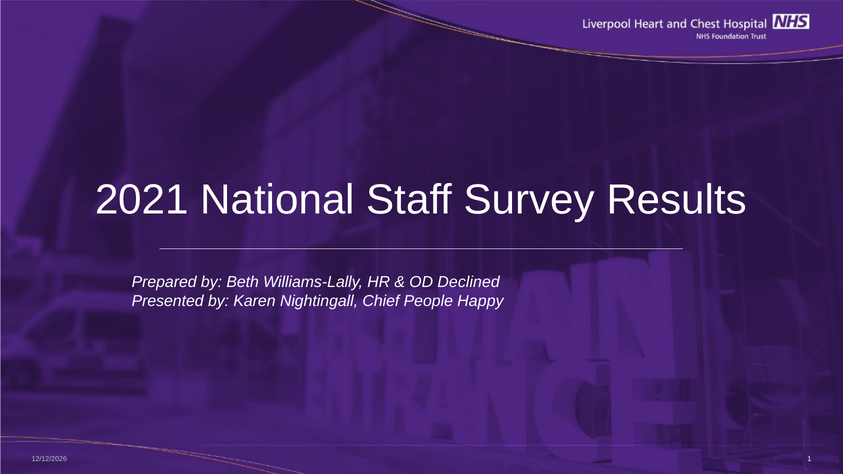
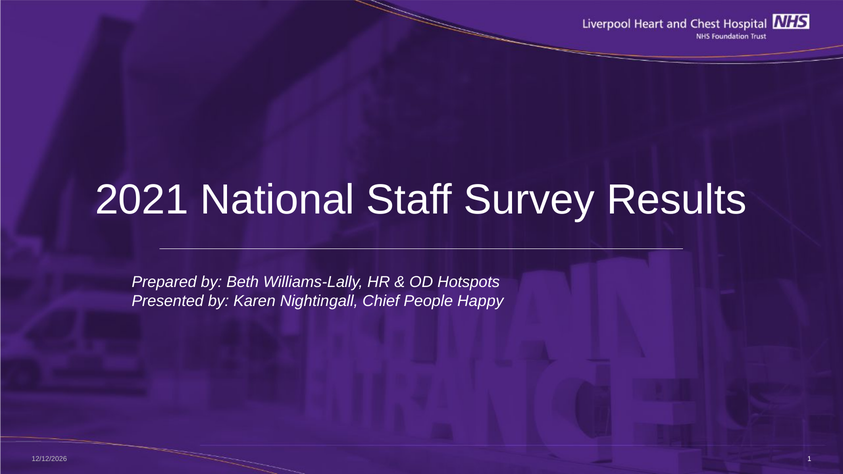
Declined: Declined -> Hotspots
